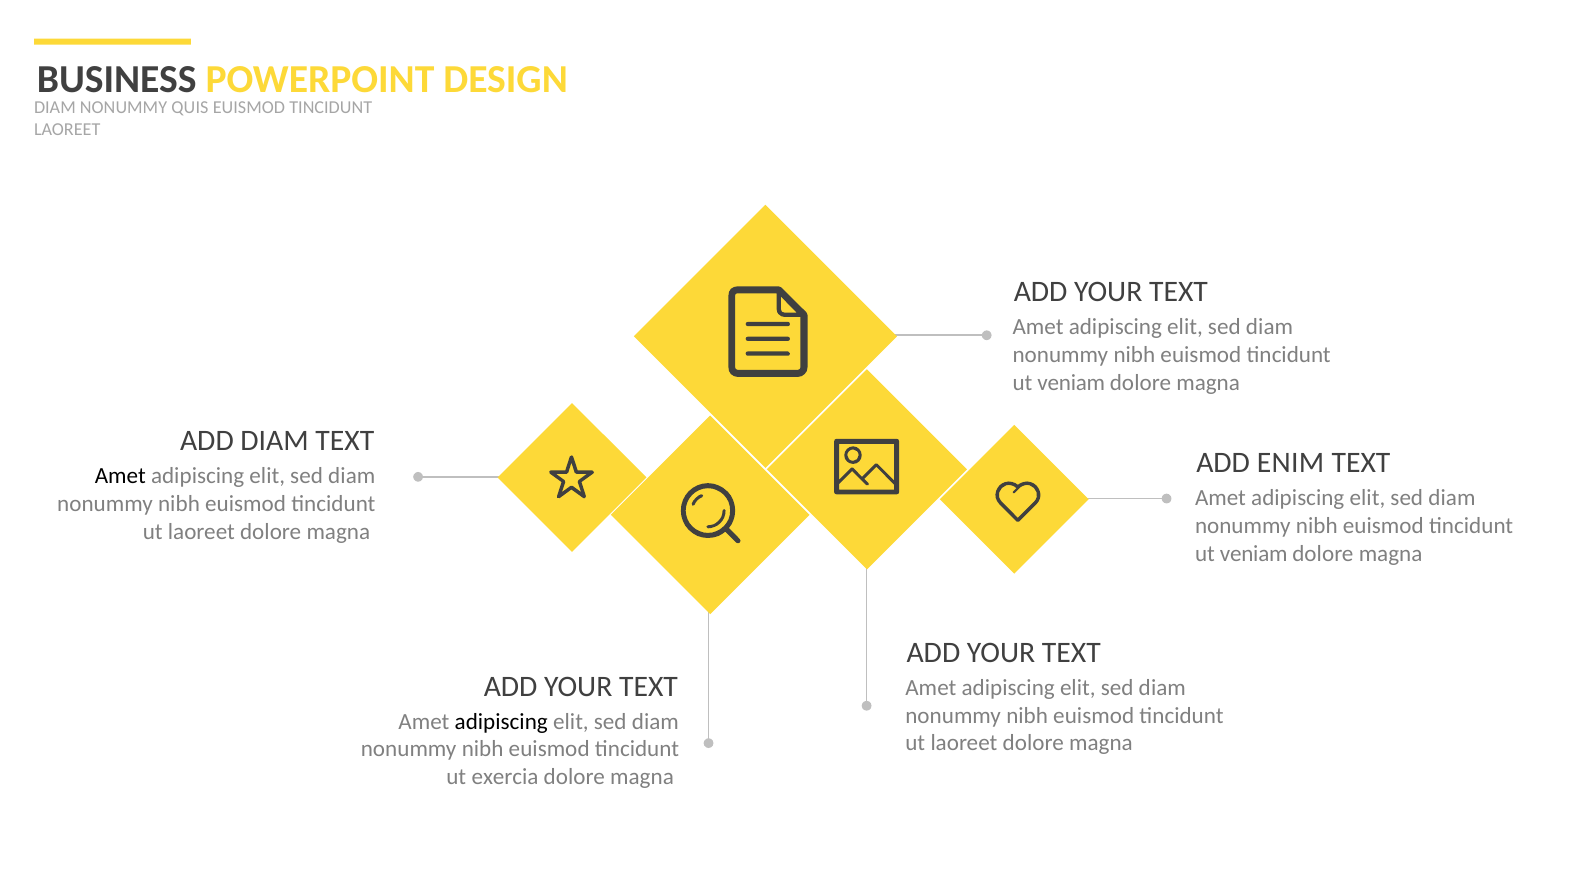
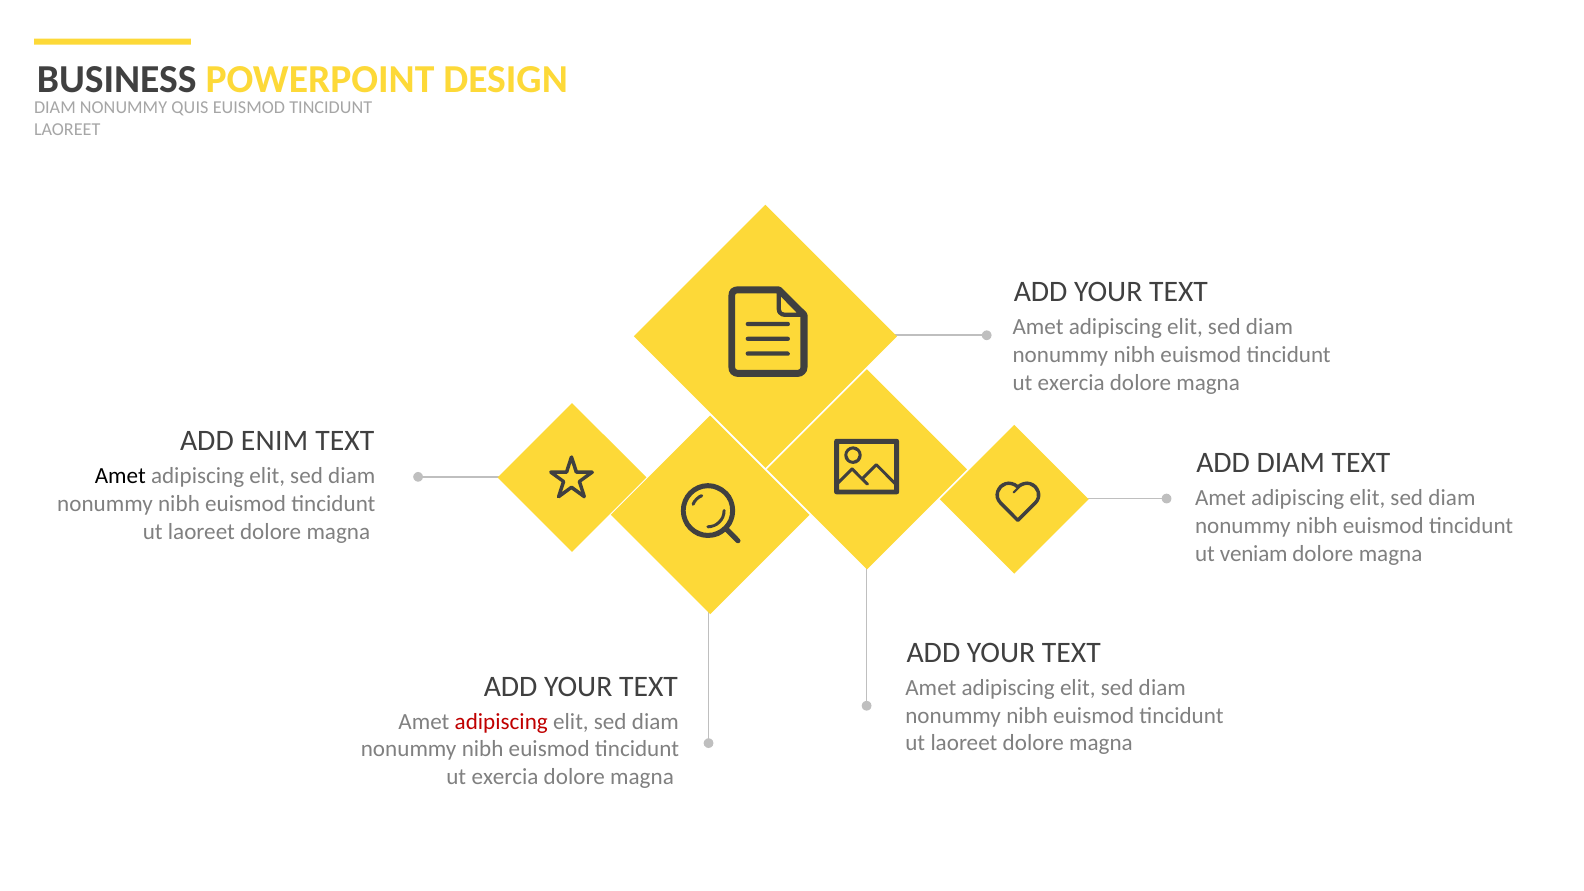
veniam at (1071, 383): veniam -> exercia
ADD DIAM: DIAM -> ENIM
ADD ENIM: ENIM -> DIAM
adipiscing at (501, 721) colour: black -> red
